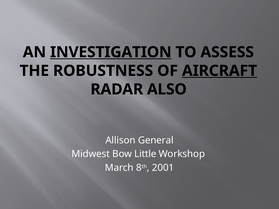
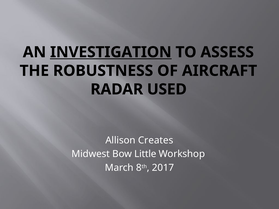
AIRCRAFT underline: present -> none
ALSO: ALSO -> USED
General: General -> Creates
2001: 2001 -> 2017
